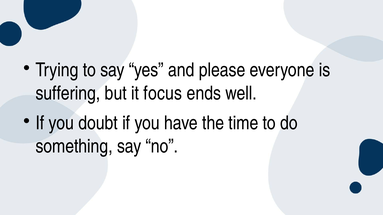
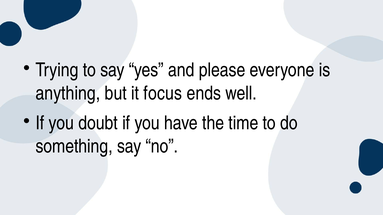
suffering: suffering -> anything
